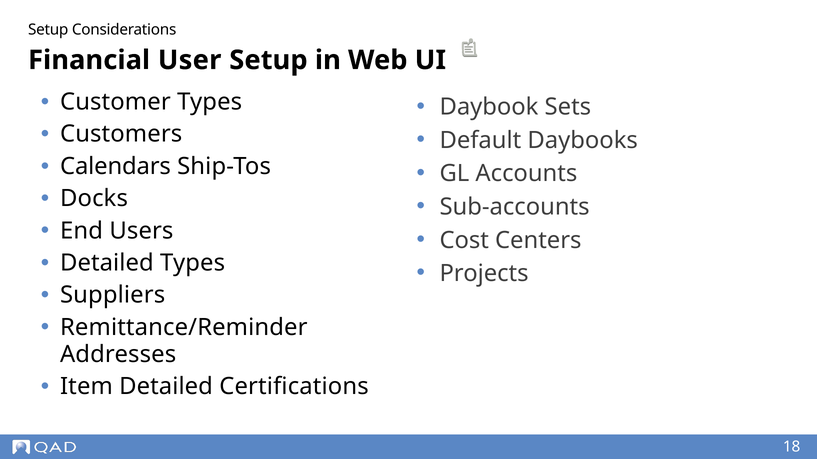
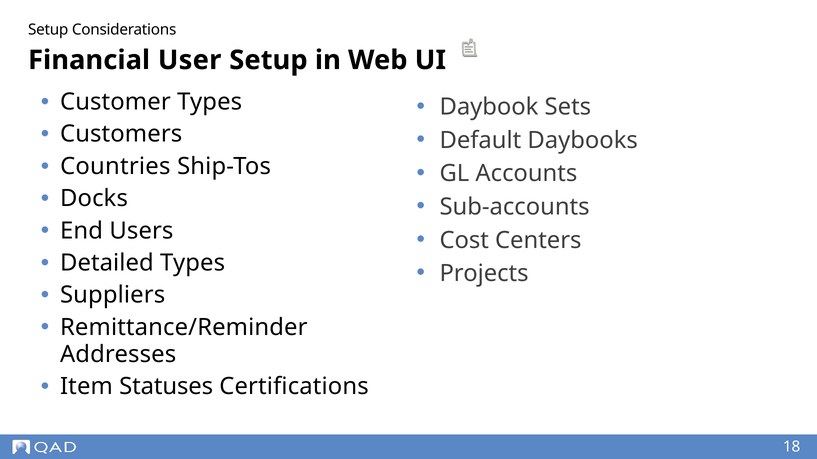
Calendars: Calendars -> Countries
Item Detailed: Detailed -> Statuses
